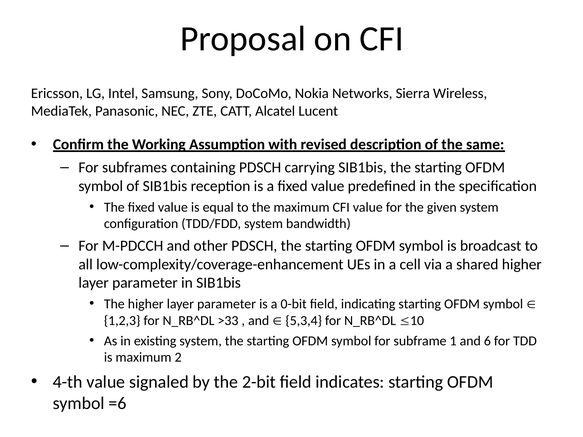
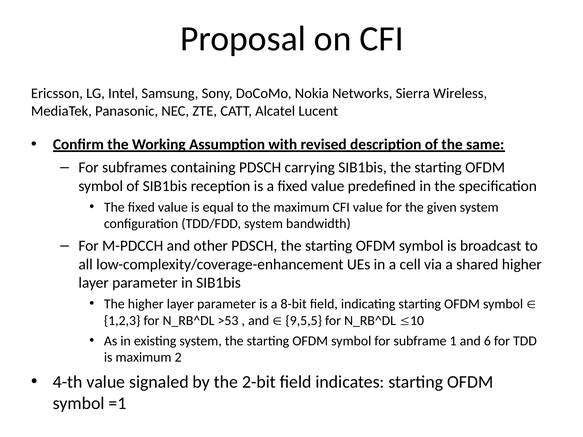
0-bit: 0-bit -> 8-bit
>33: >33 -> >53
5,3,4: 5,3,4 -> 9,5,5
=6: =6 -> =1
